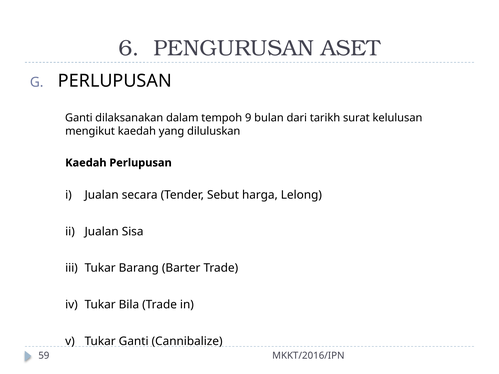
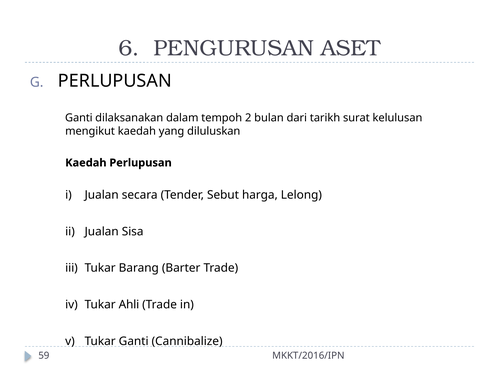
9: 9 -> 2
Bila: Bila -> Ahli
